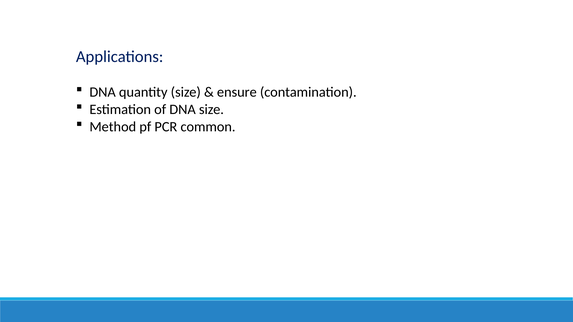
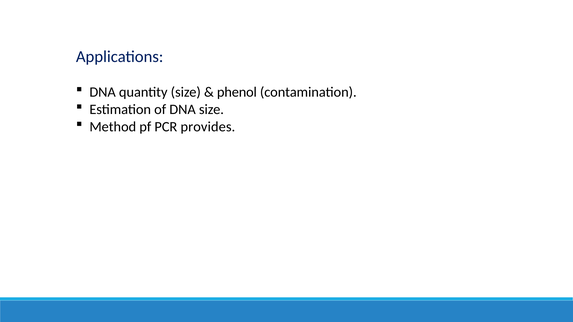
ensure: ensure -> phenol
common: common -> provides
